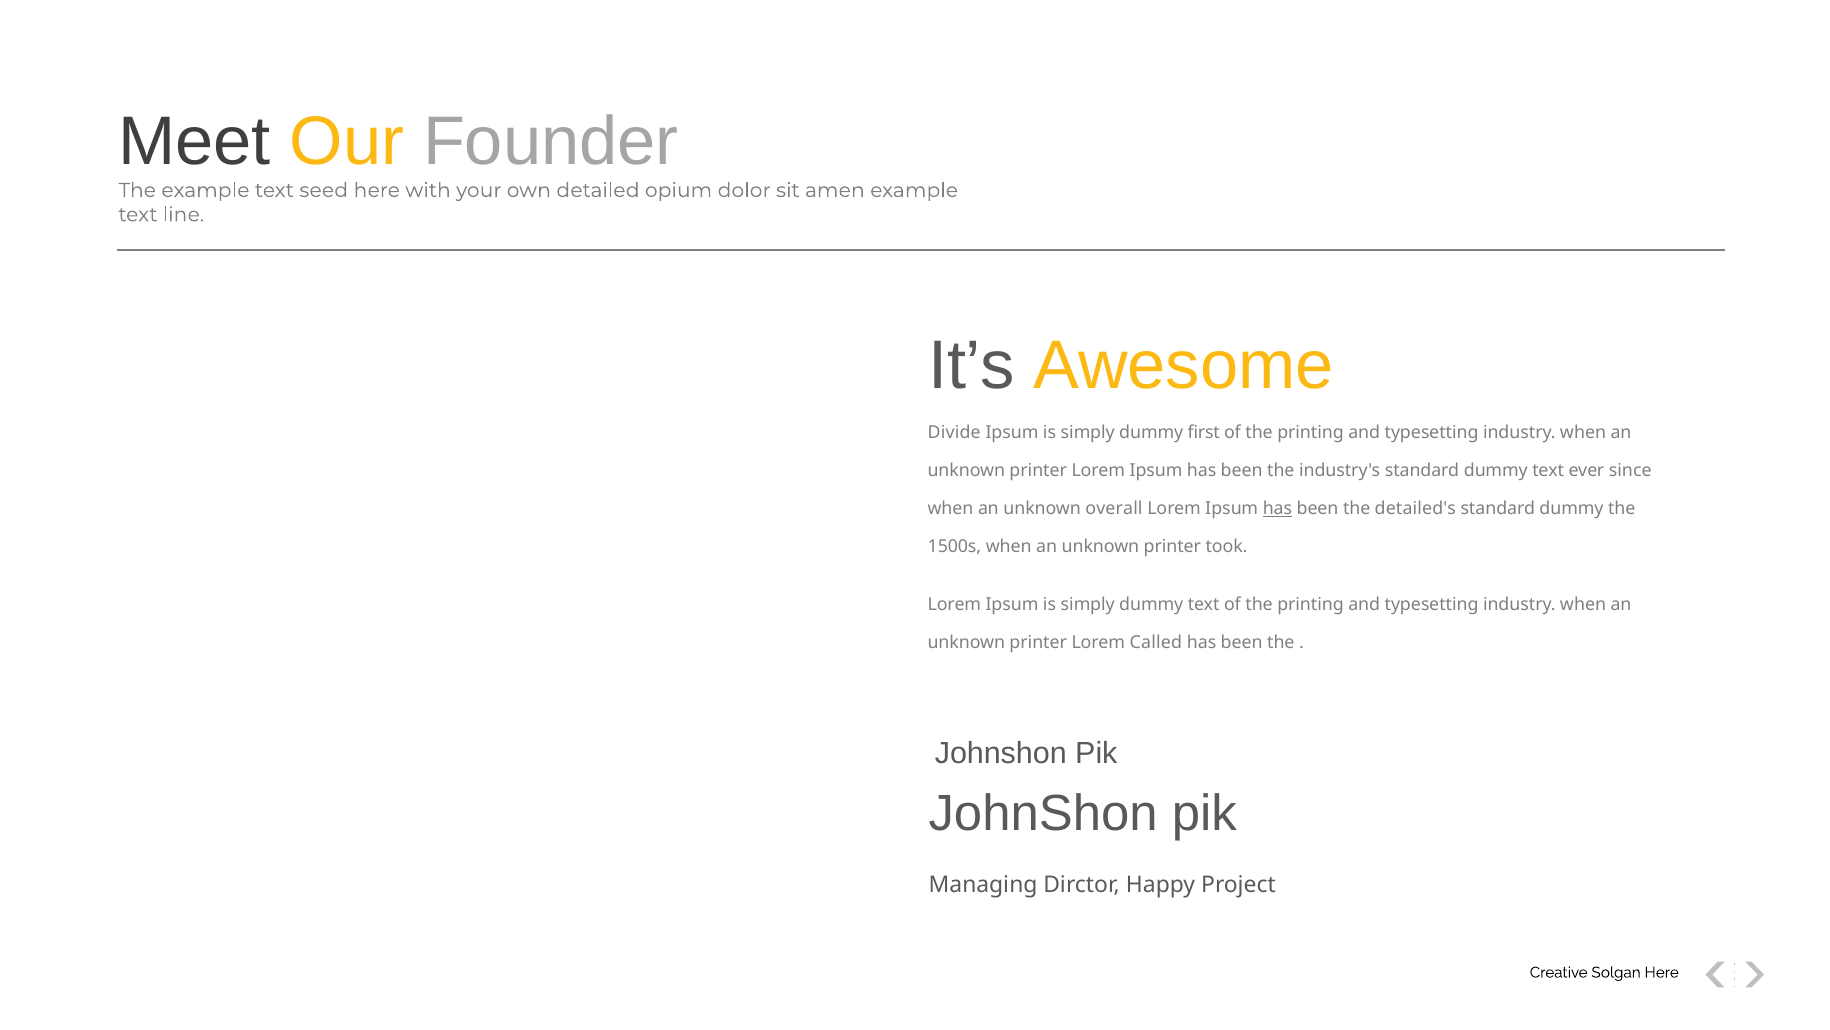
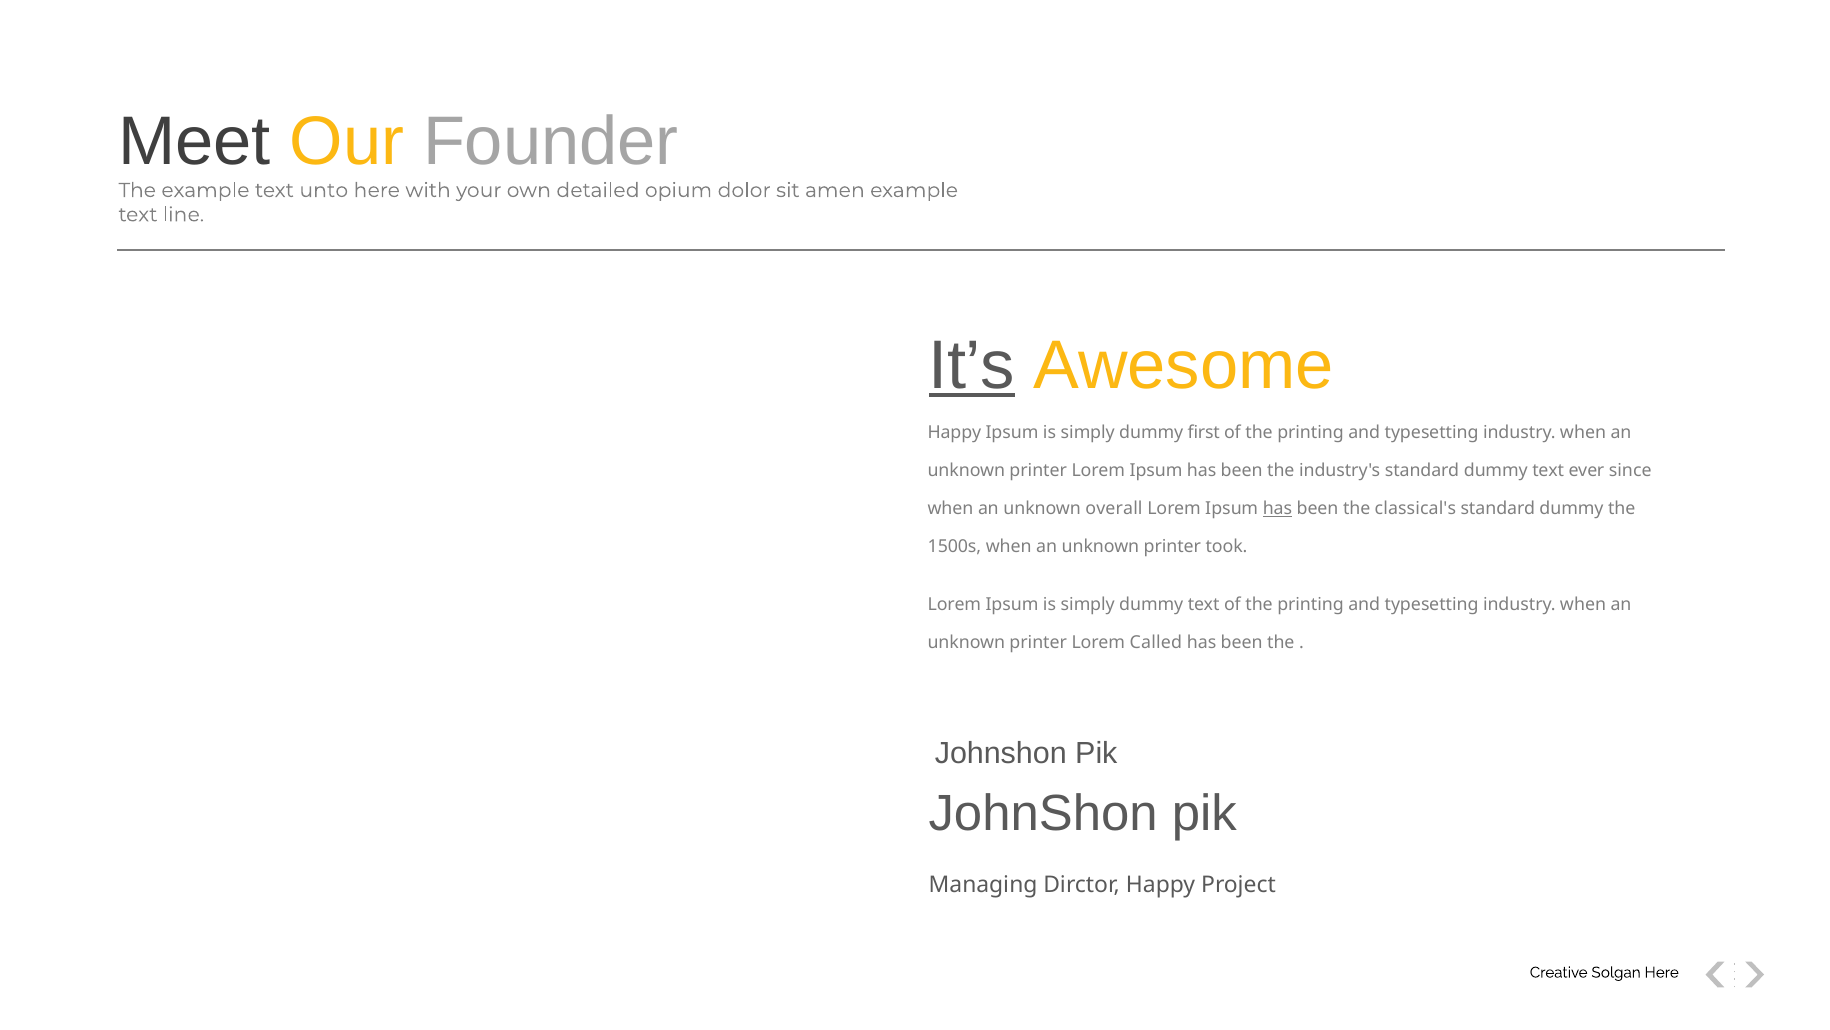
seed: seed -> unto
It’s underline: none -> present
Divide at (954, 432): Divide -> Happy
detailed's: detailed's -> classical's
